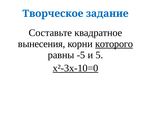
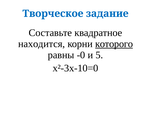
вынесения: вынесения -> находится
-5: -5 -> -0
х²-3х-10=0 underline: present -> none
